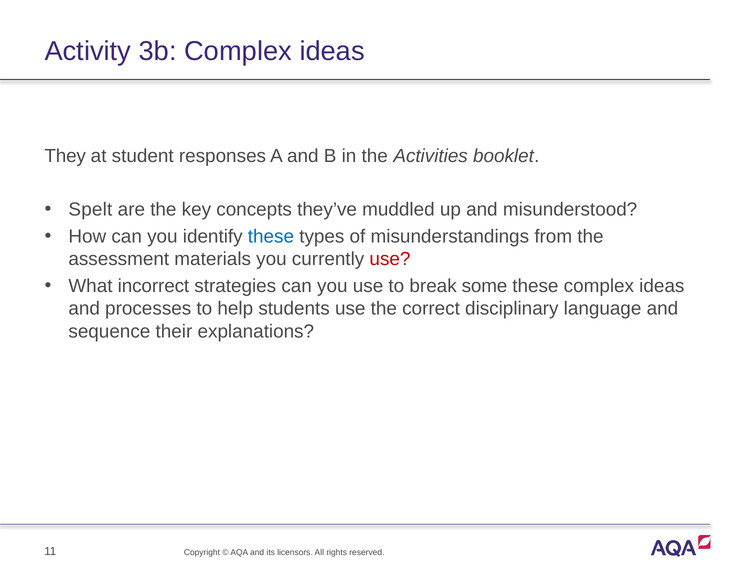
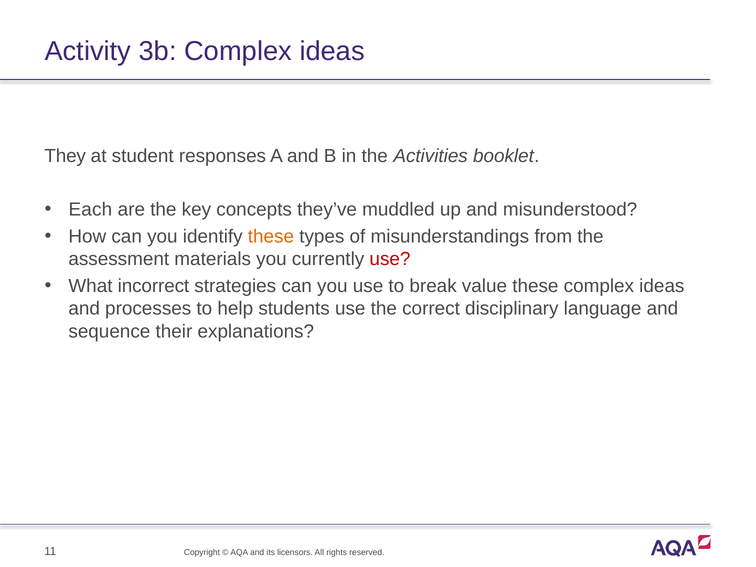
Spelt: Spelt -> Each
these at (271, 236) colour: blue -> orange
some: some -> value
